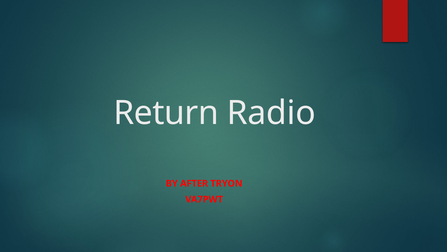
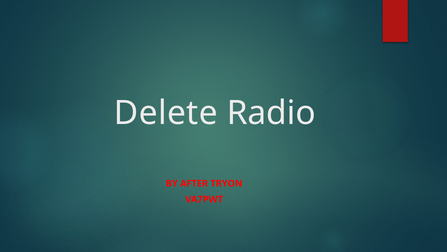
Return: Return -> Delete
